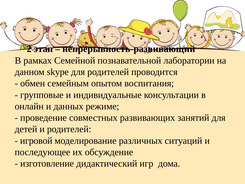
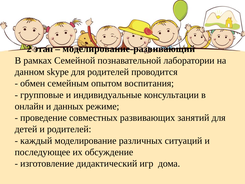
непрерывность-развивающий: непрерывность-развивающий -> моделирование-развивающий
игровой: игровой -> каждый
